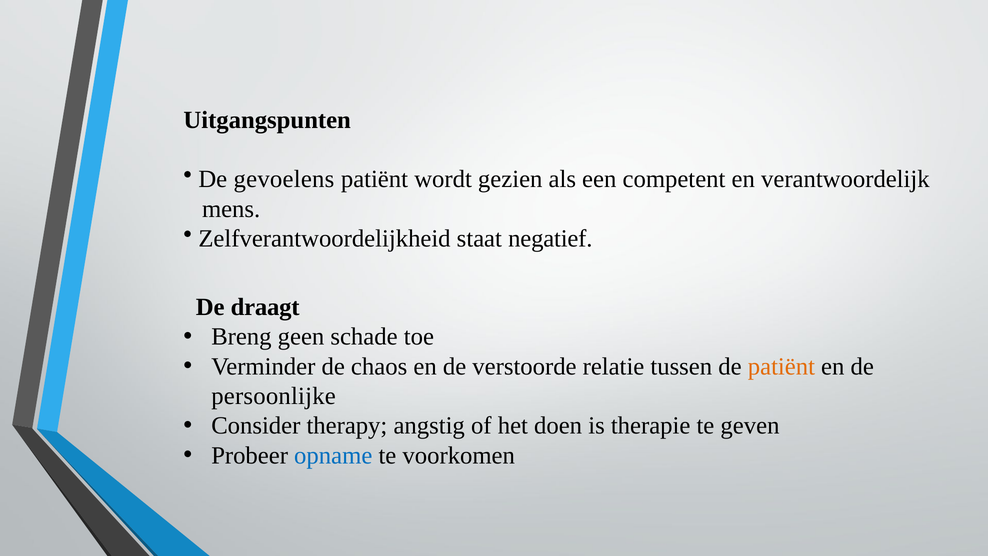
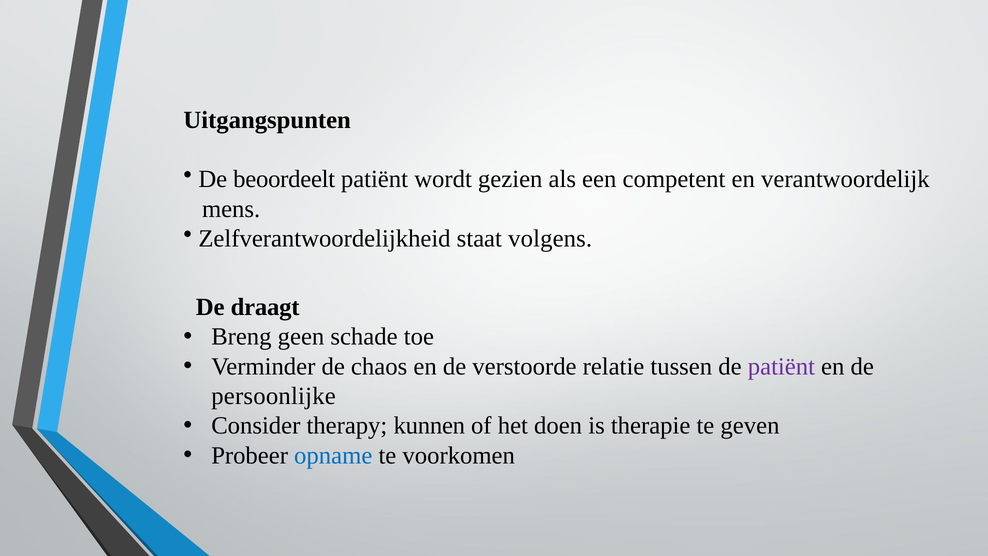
gevoelens: gevoelens -> beoordeelt
negatief: negatief -> volgens
patiënt at (781, 366) colour: orange -> purple
angstig: angstig -> kunnen
